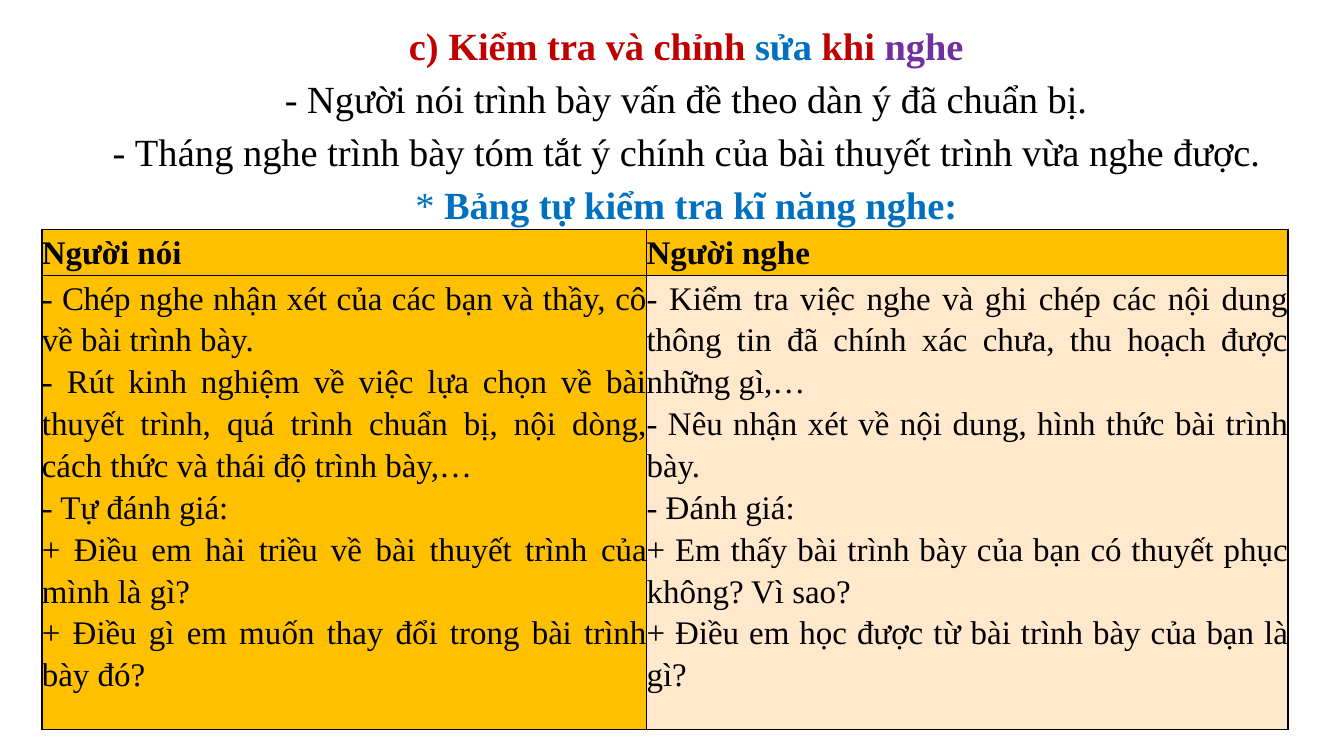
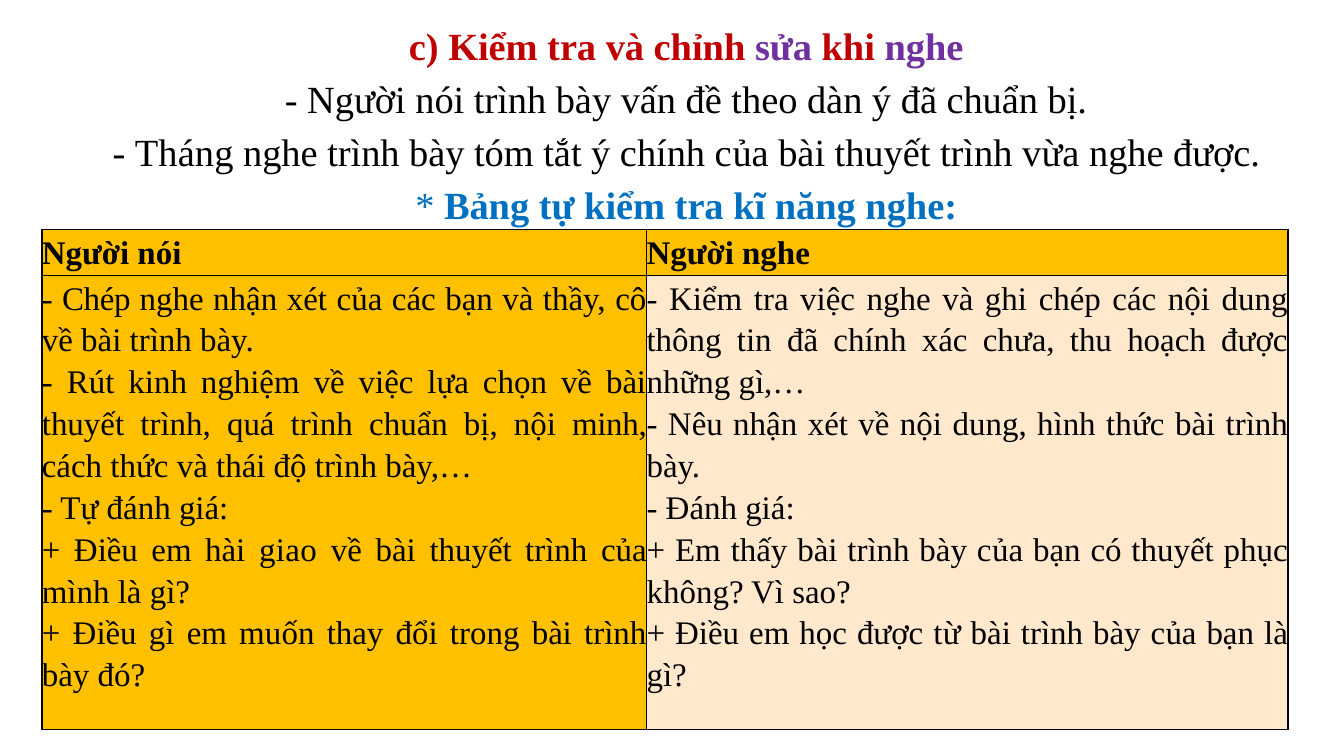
sửa colour: blue -> purple
dòng: dòng -> minh
triều: triều -> giao
